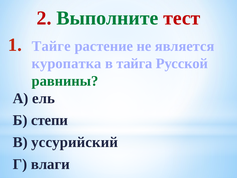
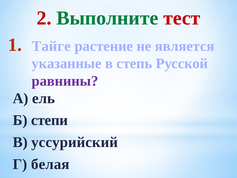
куропатка: куропатка -> указанные
тайга: тайга -> степь
равнины colour: green -> purple
влаги: влаги -> белая
